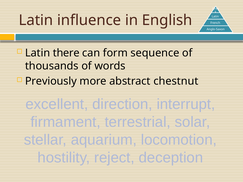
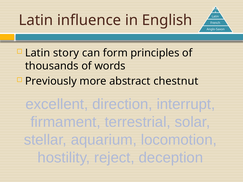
there: there -> story
sequence: sequence -> principles
